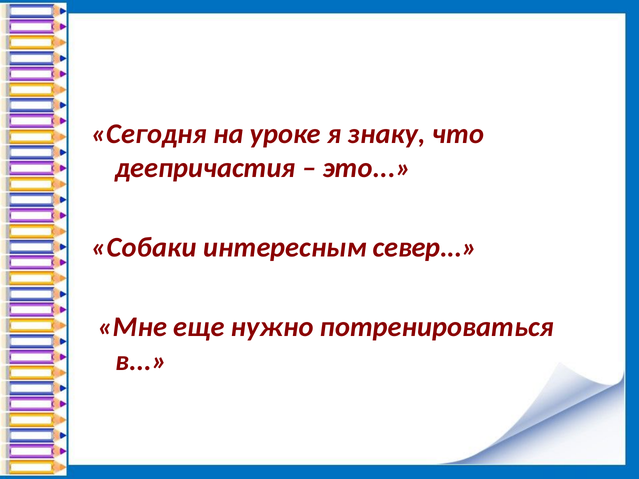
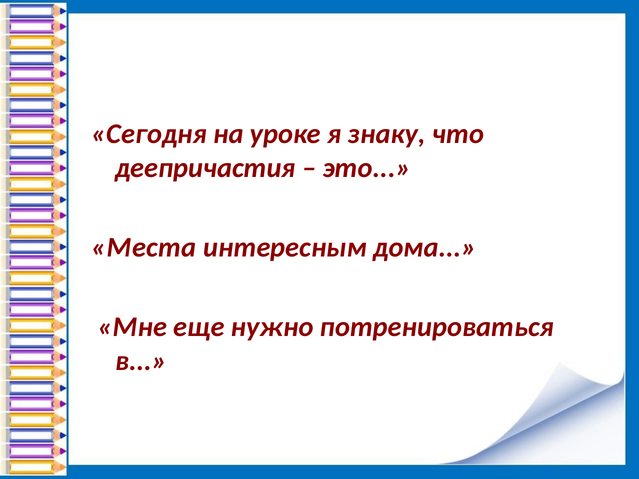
Собаки: Собаки -> Места
север: север -> дома
